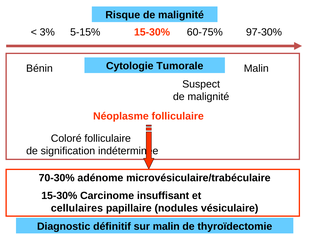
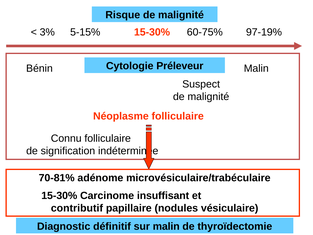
97-30%: 97-30% -> 97-19%
Tumorale: Tumorale -> Préleveur
Coloré: Coloré -> Connu
70-30%: 70-30% -> 70-81%
cellulaires: cellulaires -> contributif
